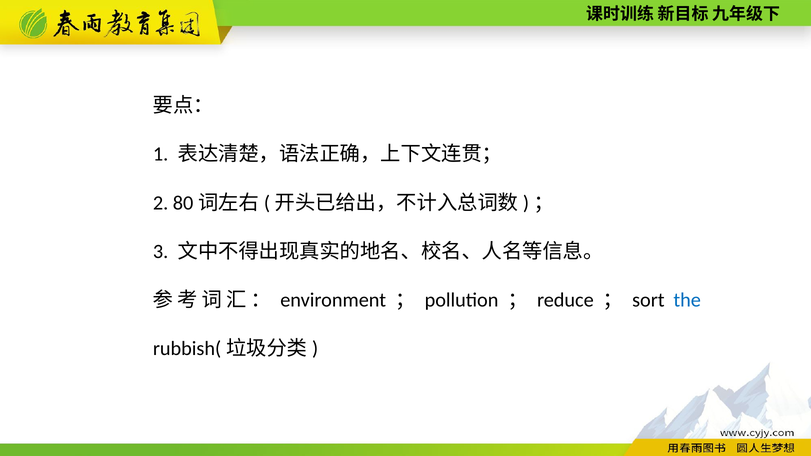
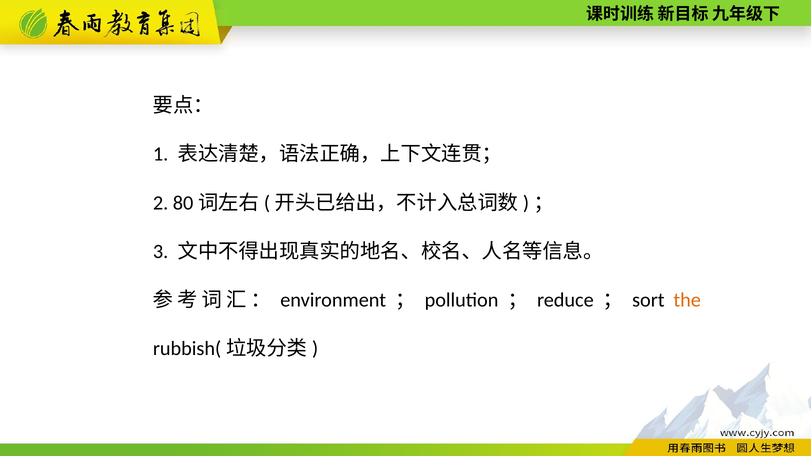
the colour: blue -> orange
